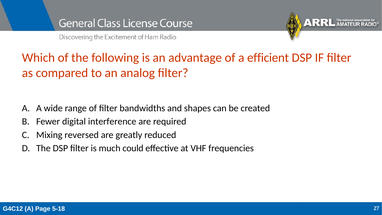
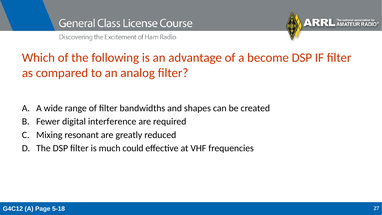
efficient: efficient -> become
reversed: reversed -> resonant
